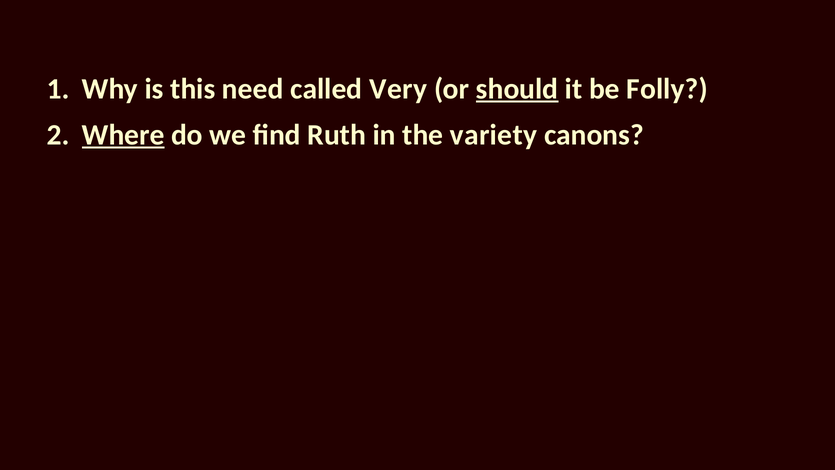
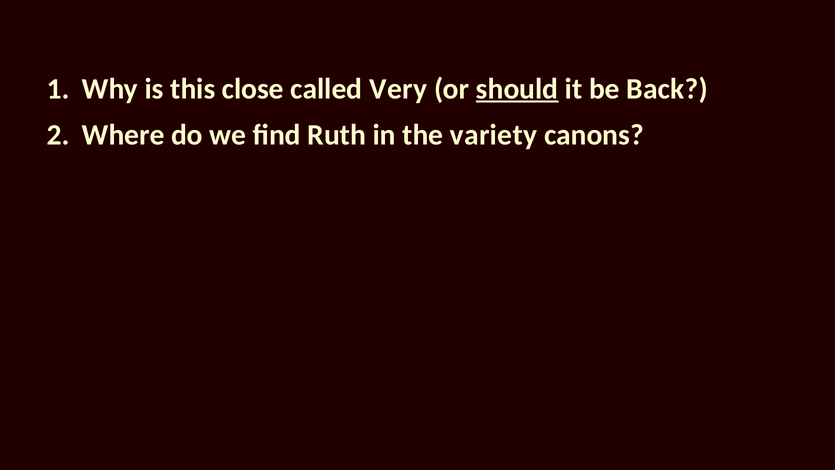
need: need -> close
Folly: Folly -> Back
Where underline: present -> none
